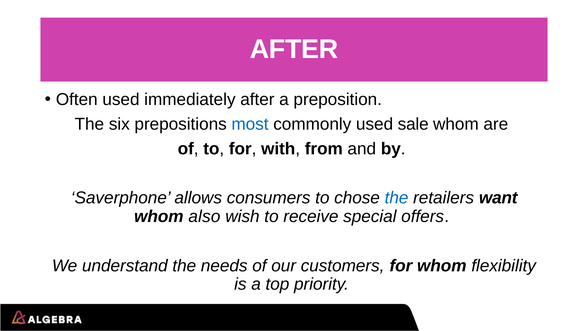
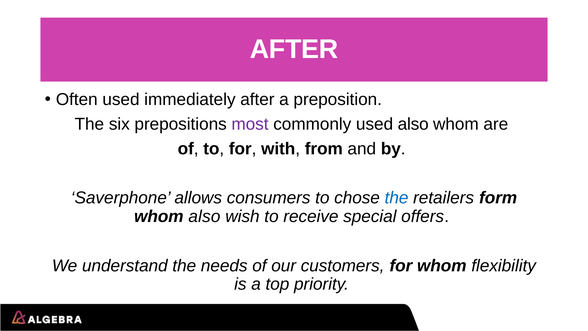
most colour: blue -> purple
used sale: sale -> also
want: want -> form
